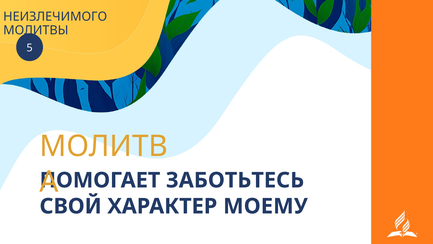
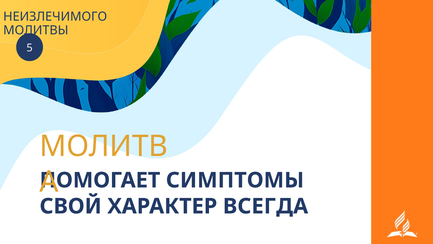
ЗАБОТЬТЕСЬ: ЗАБОТЬТЕСЬ -> СИМПТОМЫ
МОЕМУ: МОЕМУ -> ВСЕГДА
